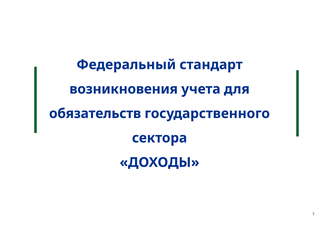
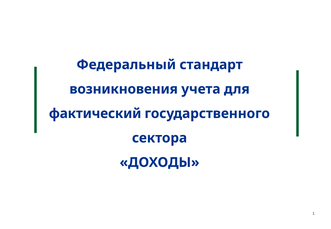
обязательств: обязательств -> фактический
